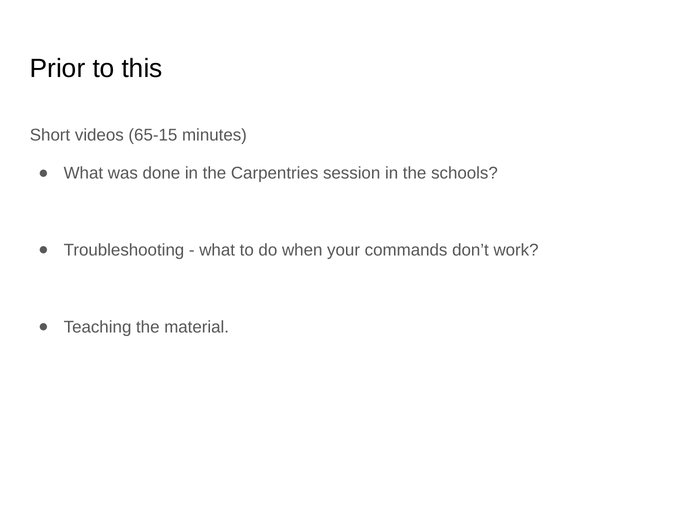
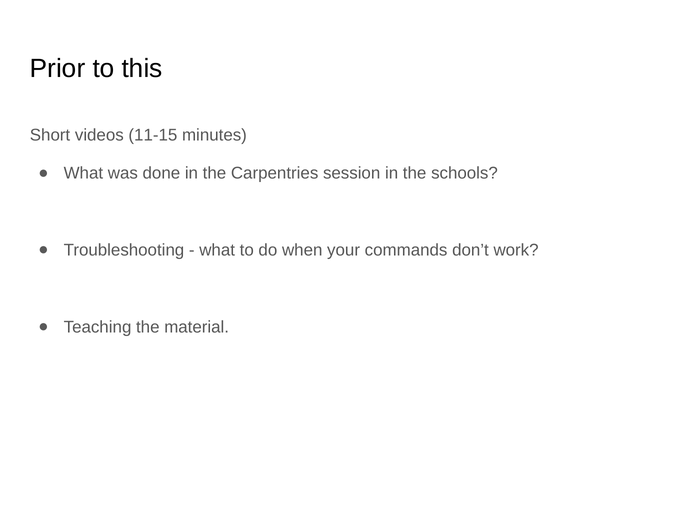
65-15: 65-15 -> 11-15
